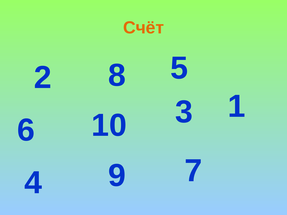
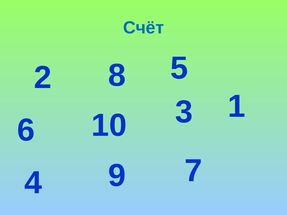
Счёт colour: orange -> blue
